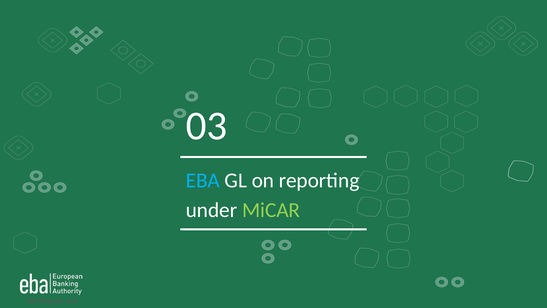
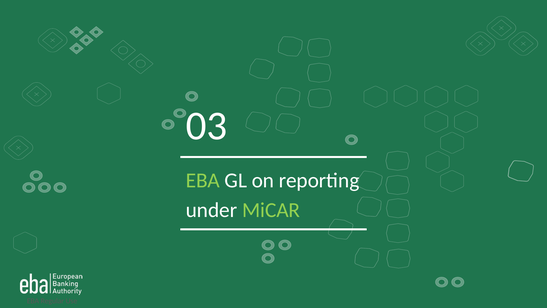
EBA at (203, 180) colour: light blue -> light green
